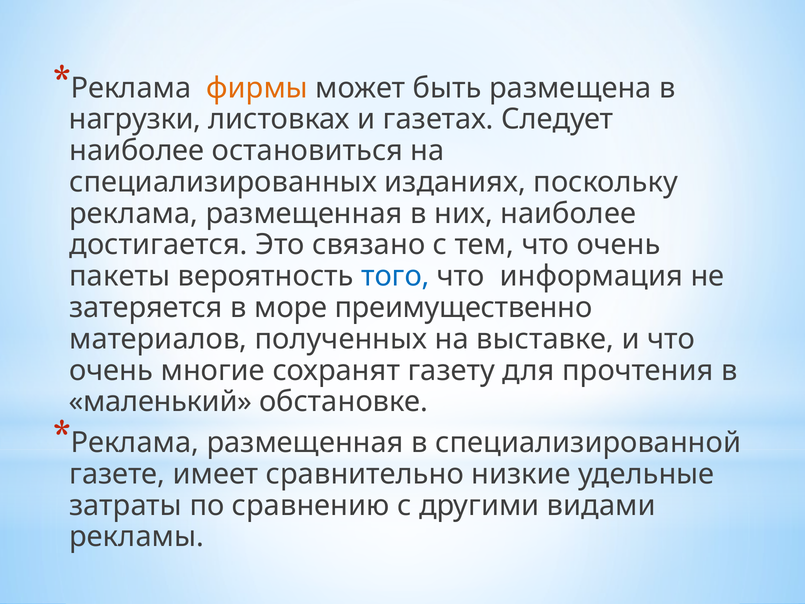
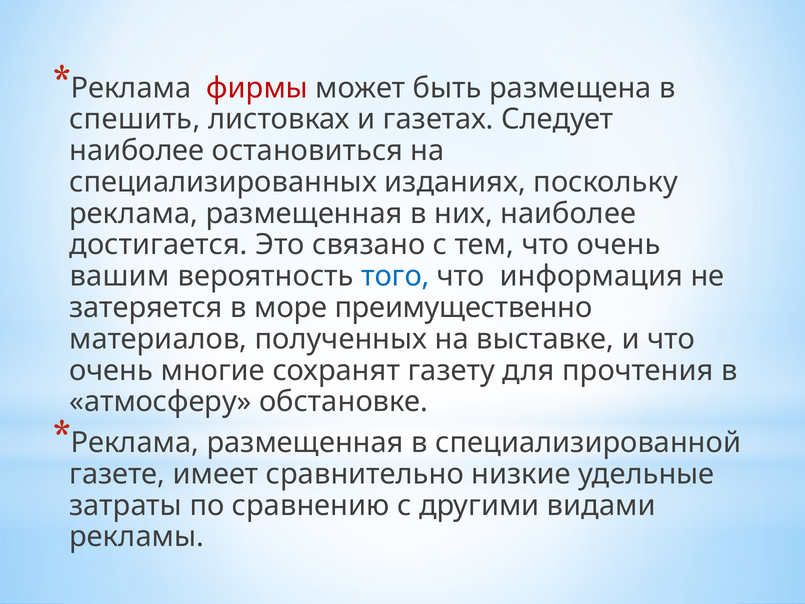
фирмы colour: orange -> red
нагрузки: нагрузки -> спешить
пакеты: пакеты -> вашим
маленький: маленький -> атмосферу
